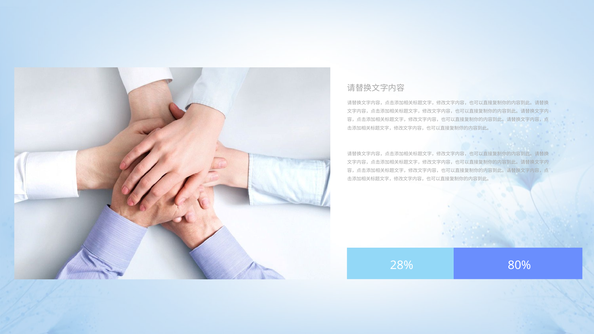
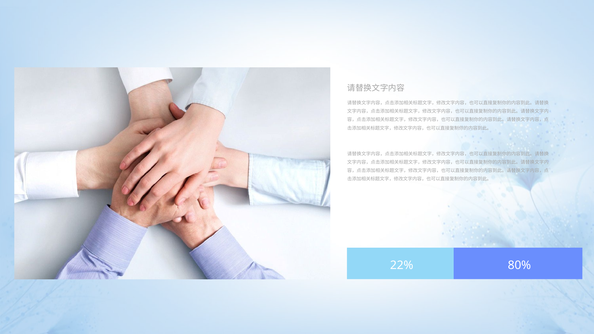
28%: 28% -> 22%
